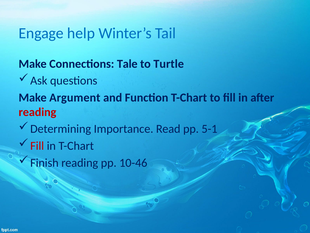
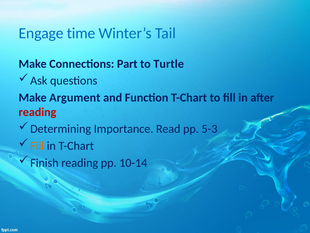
help: help -> time
Tale: Tale -> Part
5-1: 5-1 -> 5-3
Fill at (37, 146) colour: red -> orange
10-46: 10-46 -> 10-14
